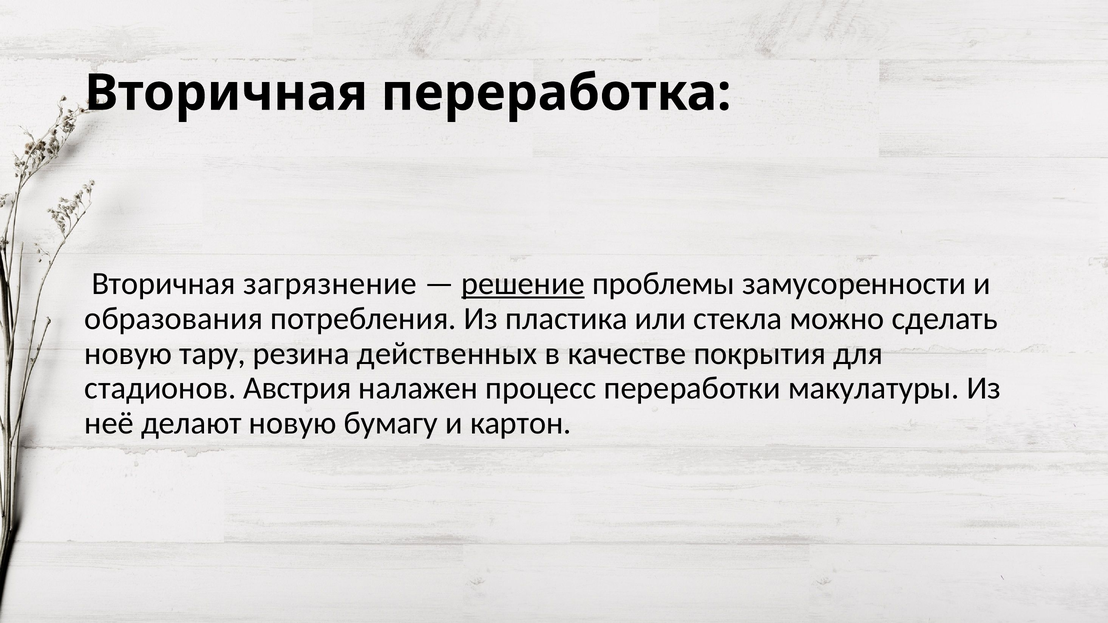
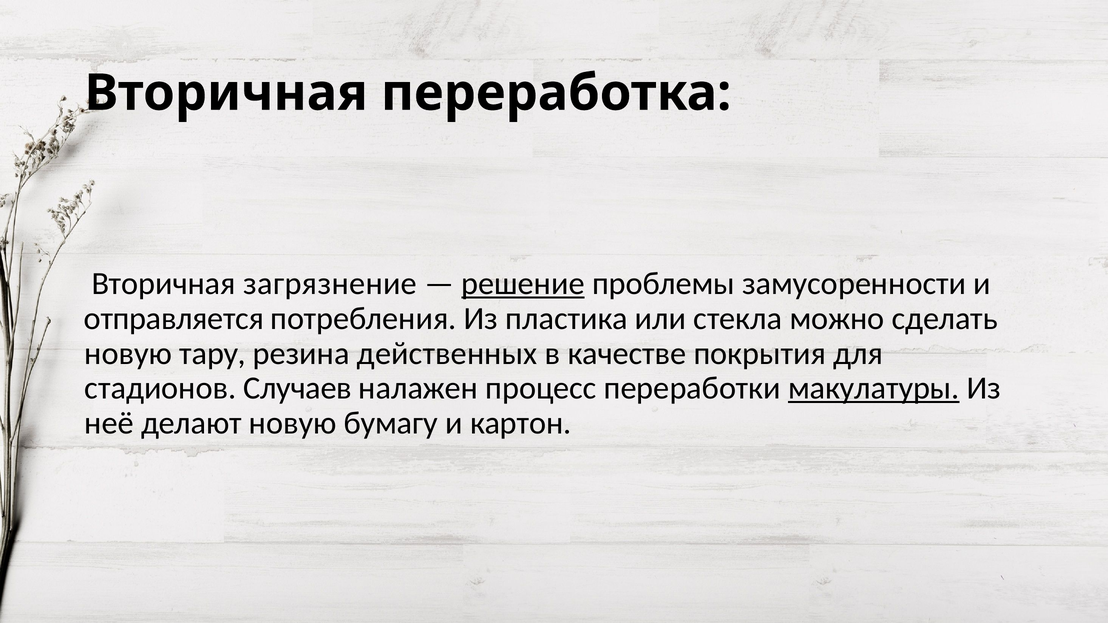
образования: образования -> отправляется
Австрия: Австрия -> Случаев
макулатуры underline: none -> present
